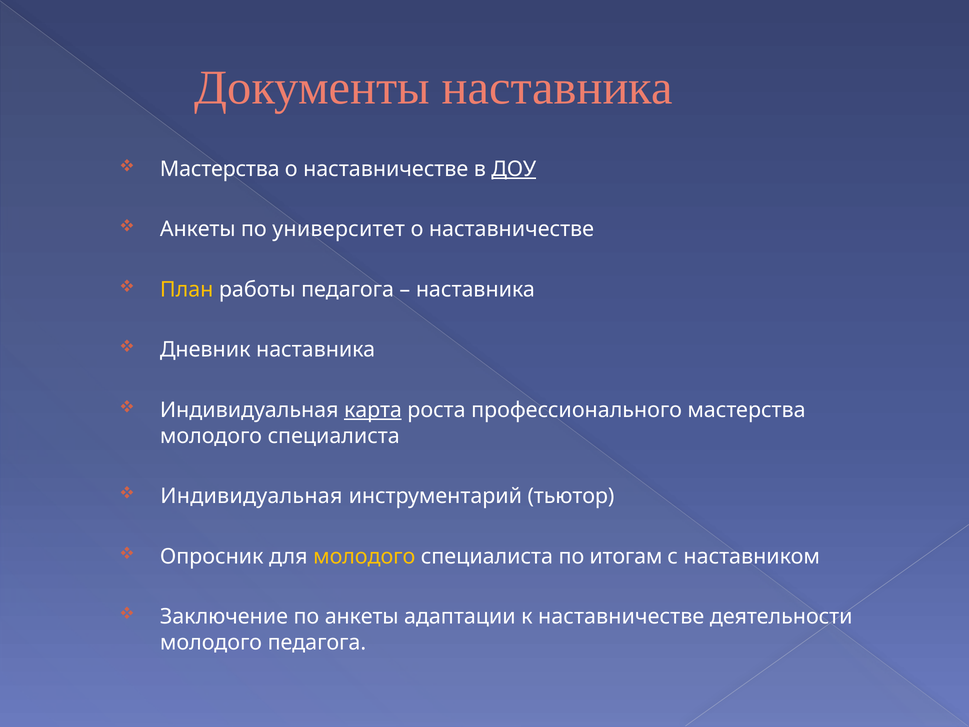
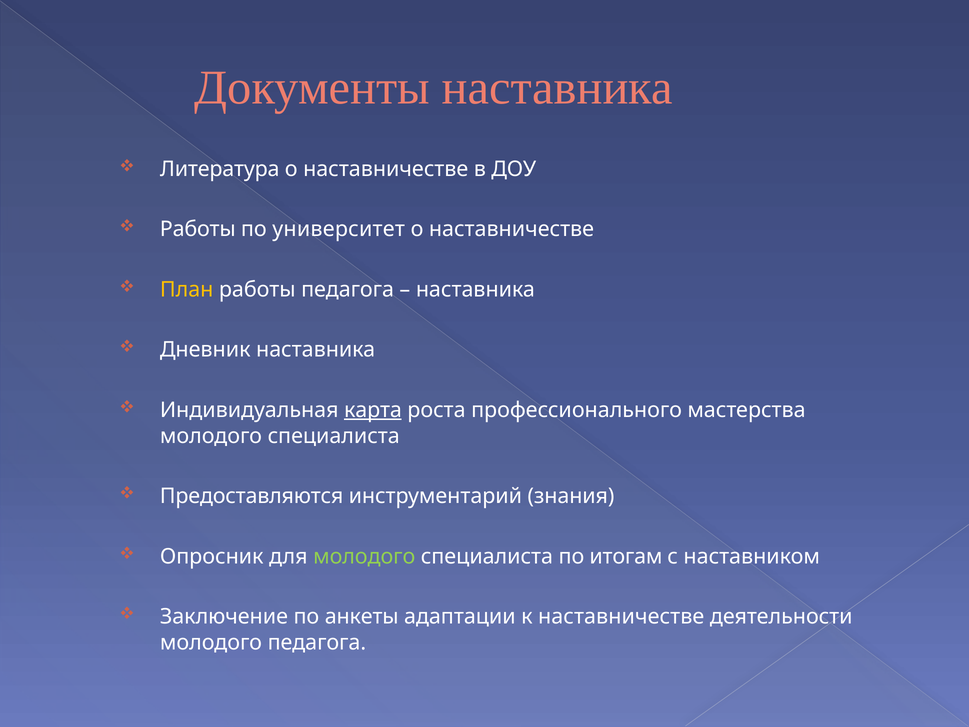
Мастерства at (220, 169): Мастерства -> Литература
ДОУ underline: present -> none
Анкеты at (198, 229): Анкеты -> Работы
Индивидуальная at (251, 496): Индивидуальная -> Предоставляются
тьютор: тьютор -> знания
молодого at (364, 556) colour: yellow -> light green
